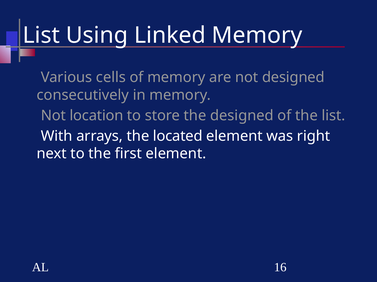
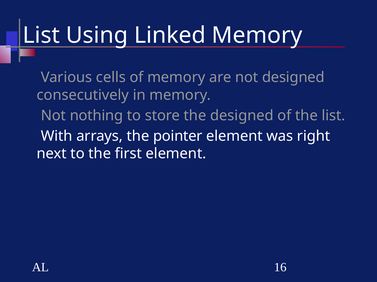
location: location -> nothing
located: located -> pointer
